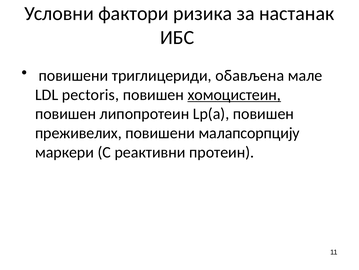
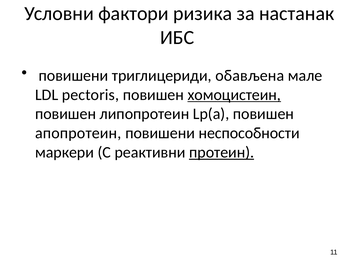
преживелих: преживелих -> апопротеин
малапсорпцију: малапсорпцију -> неспособности
протеин underline: none -> present
